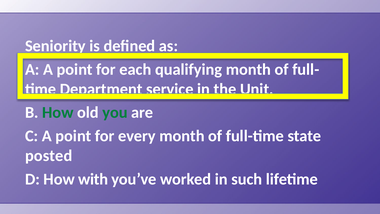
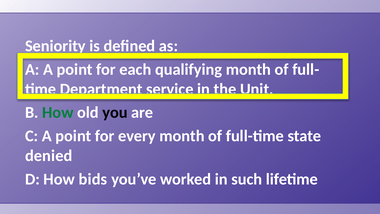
you colour: green -> black
posted: posted -> denied
with: with -> bids
